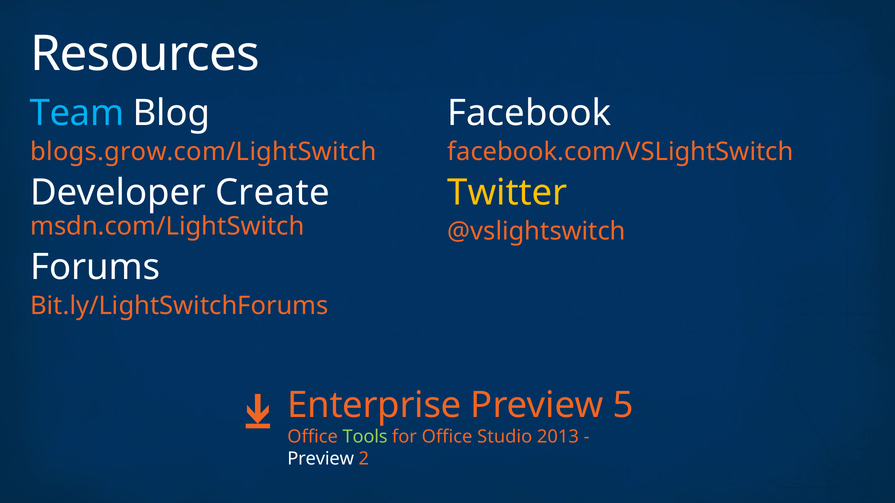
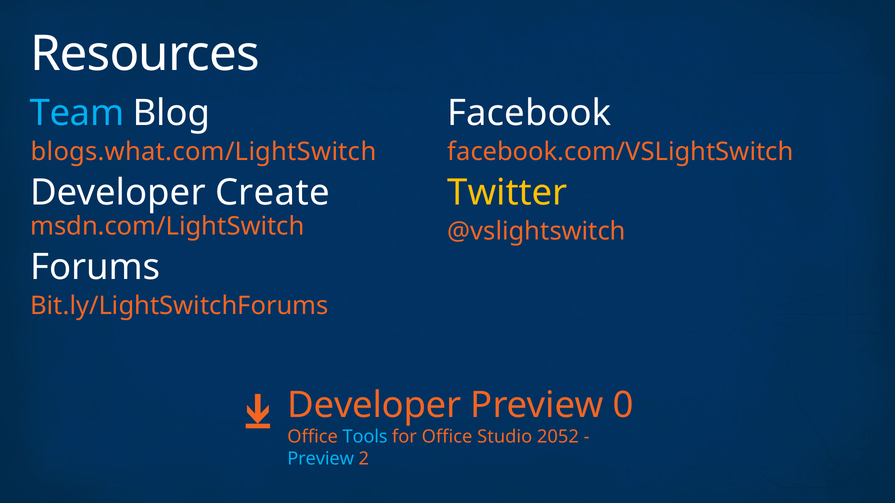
blogs.grow.com/LightSwitch: blogs.grow.com/LightSwitch -> blogs.what.com/LightSwitch
Enterprise at (374, 406): Enterprise -> Developer
5: 5 -> 0
Tools colour: light green -> light blue
2013: 2013 -> 2052
Preview at (321, 459) colour: white -> light blue
